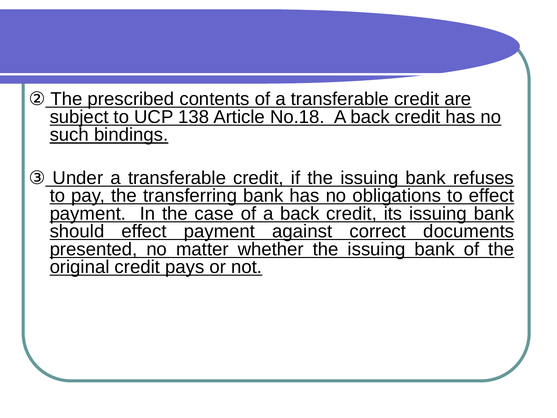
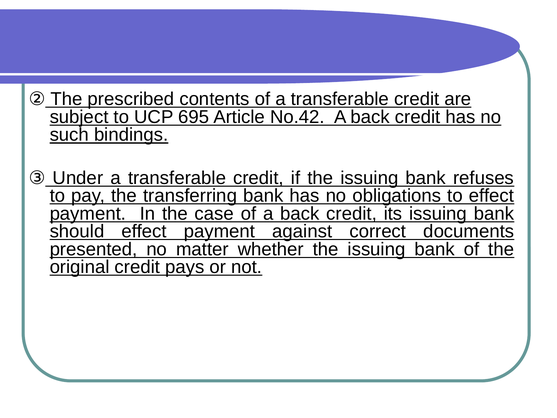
138: 138 -> 695
No.18: No.18 -> No.42
